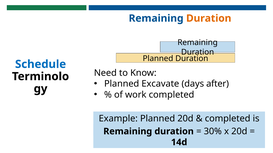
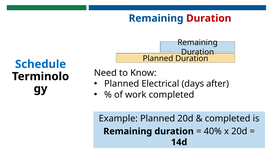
Duration at (209, 18) colour: orange -> red
Excavate: Excavate -> Electrical
30% at (213, 132): 30% -> 40%
